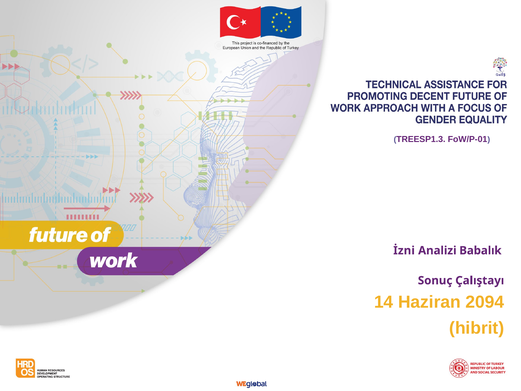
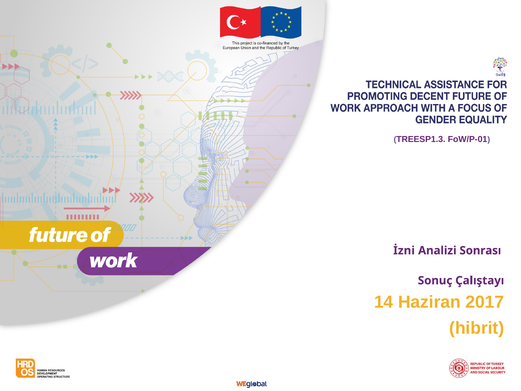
Babalık: Babalık -> Sonrası
2094: 2094 -> 2017
